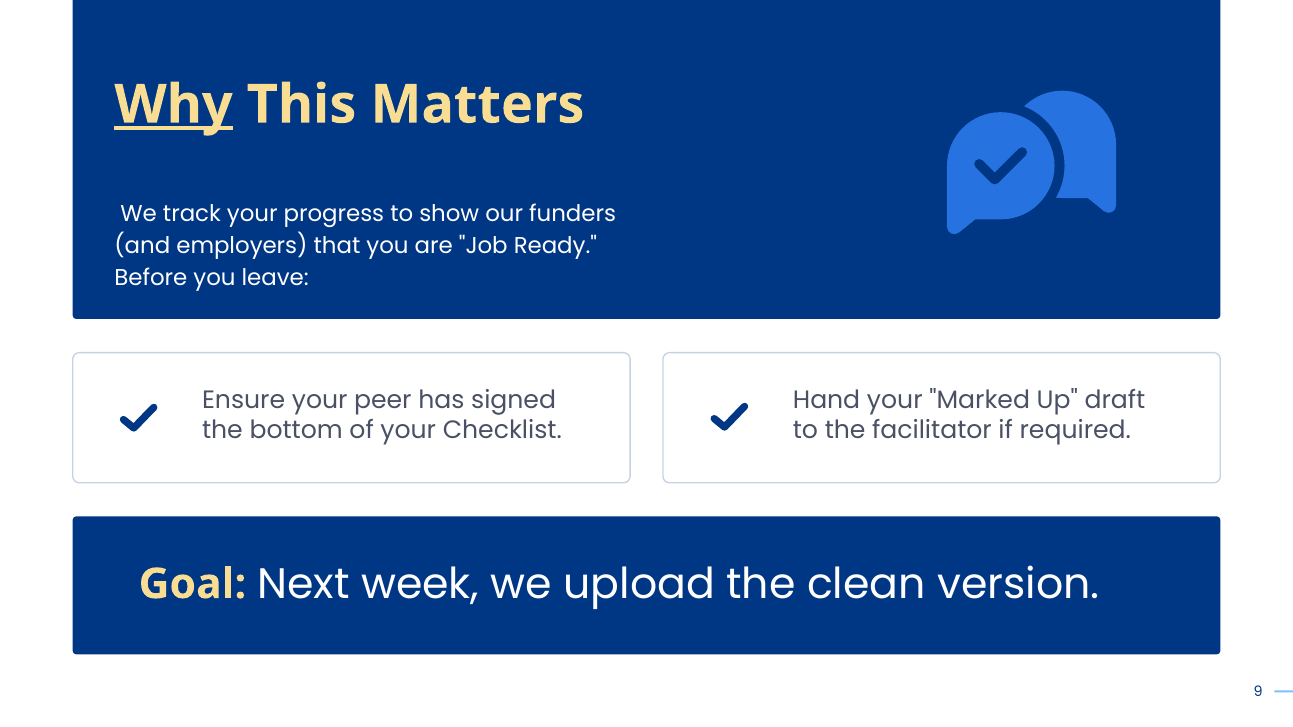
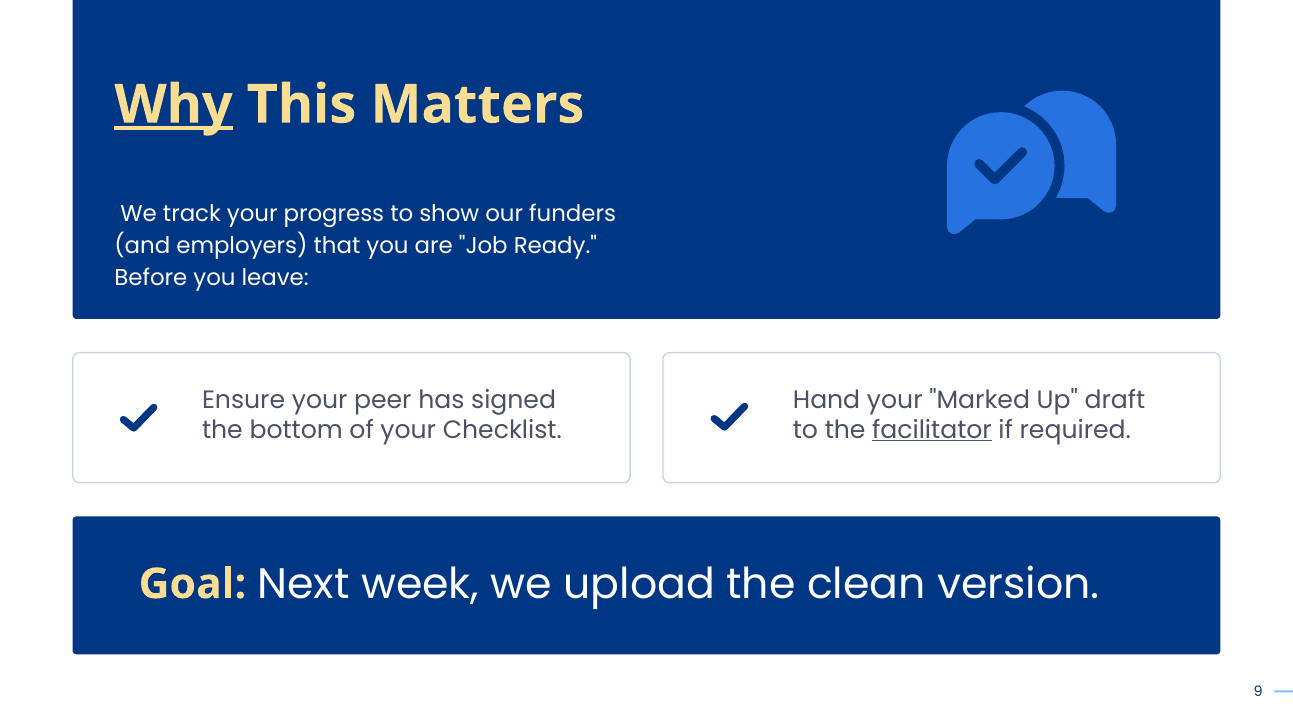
facilitator underline: none -> present
